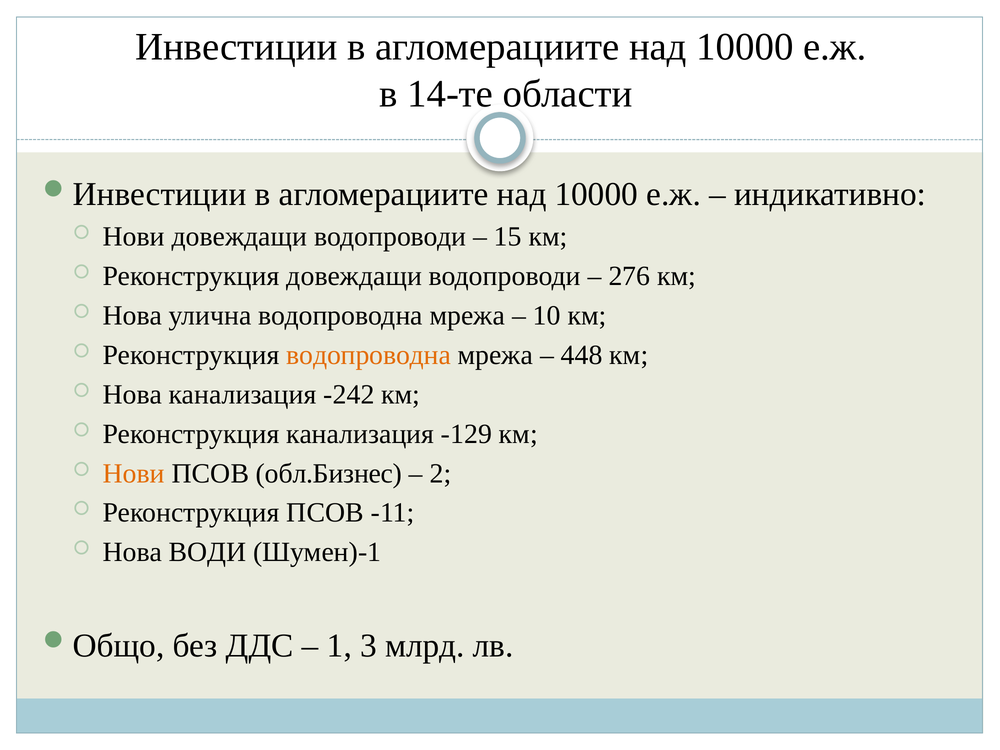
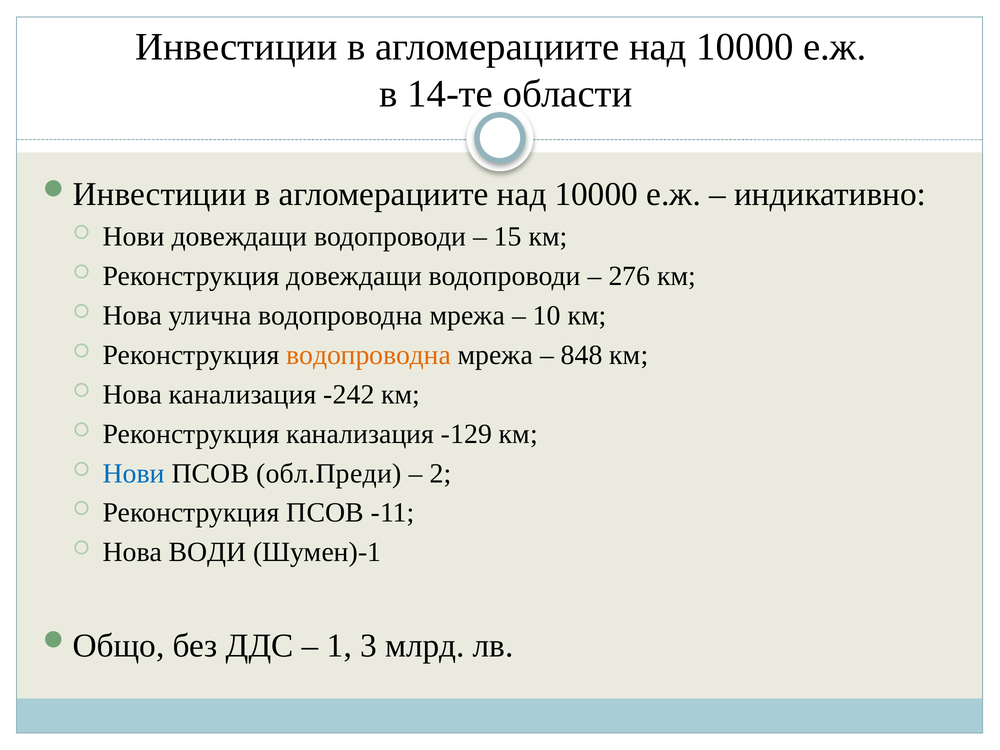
448: 448 -> 848
Нови at (134, 473) colour: orange -> blue
обл.Бизнес: обл.Бизнес -> обл.Преди
